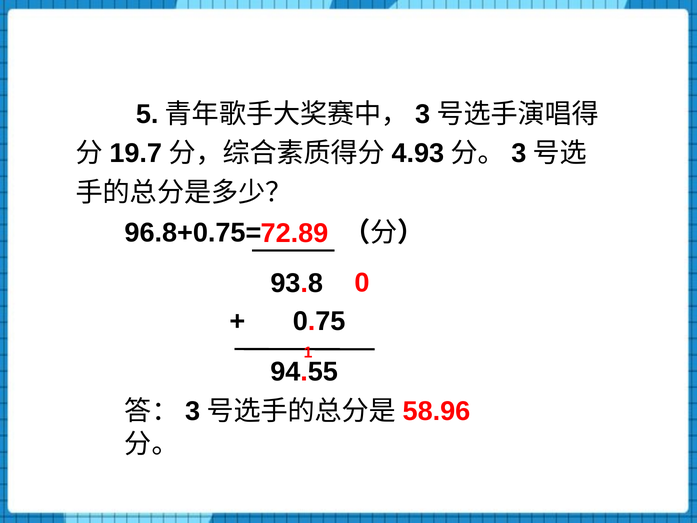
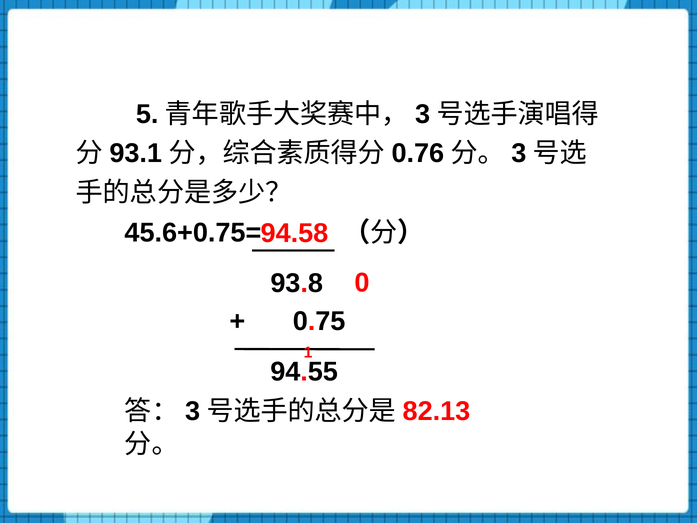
19.7: 19.7 -> 93.1
4.93: 4.93 -> 0.76
96.8+0.75=: 96.8+0.75= -> 45.6+0.75=
72.89: 72.89 -> 94.58
58.96: 58.96 -> 82.13
